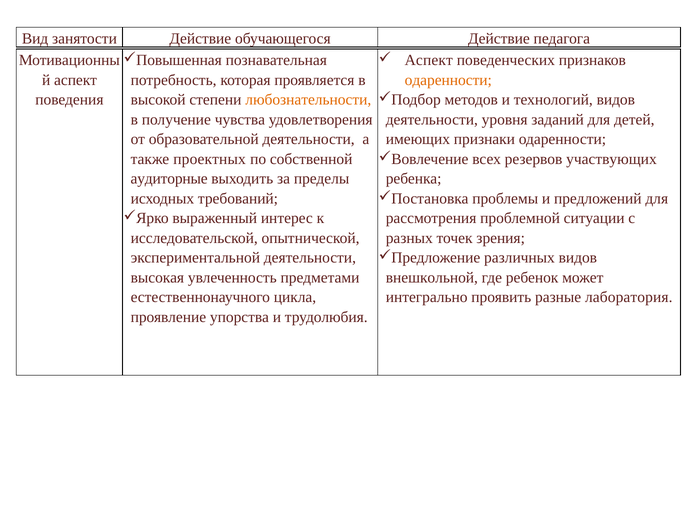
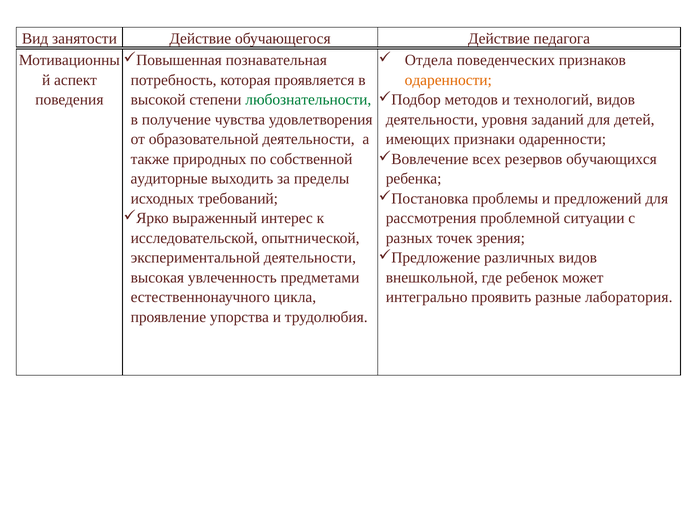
Аспект at (429, 60): Аспект -> Отдела
любознательности colour: orange -> green
участвующих: участвующих -> обучающихся
проектных: проектных -> природных
